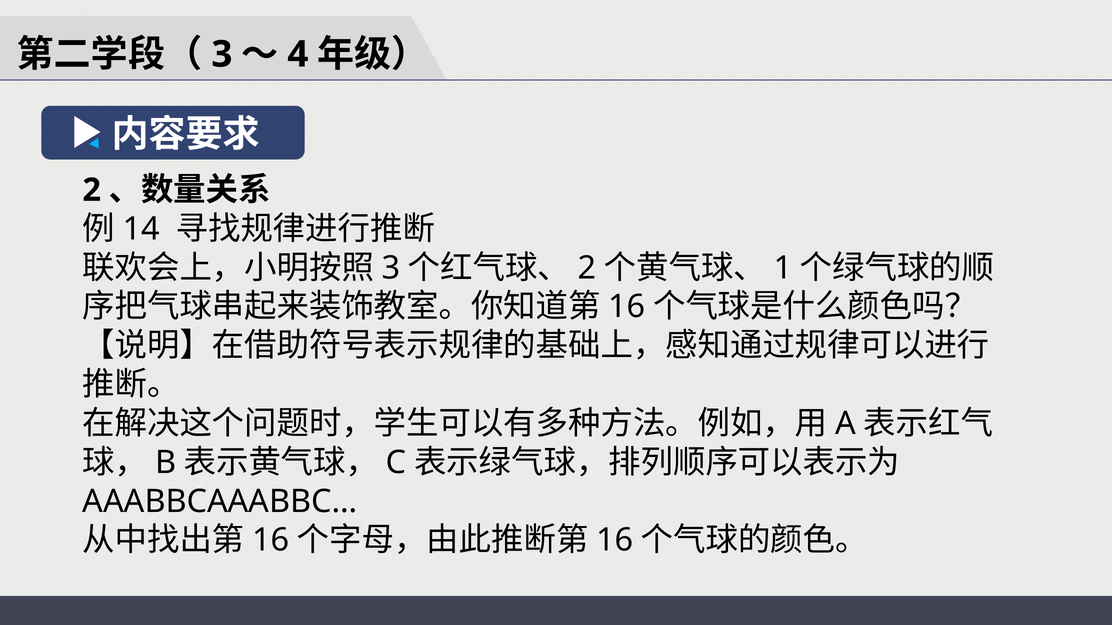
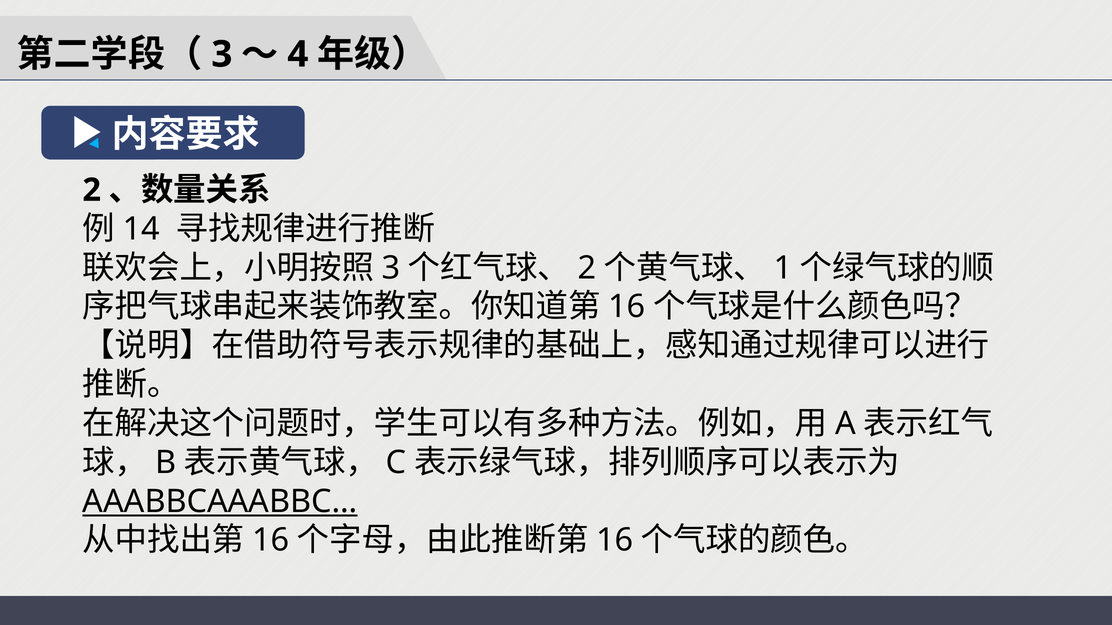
AAABBCAAABBC… underline: none -> present
